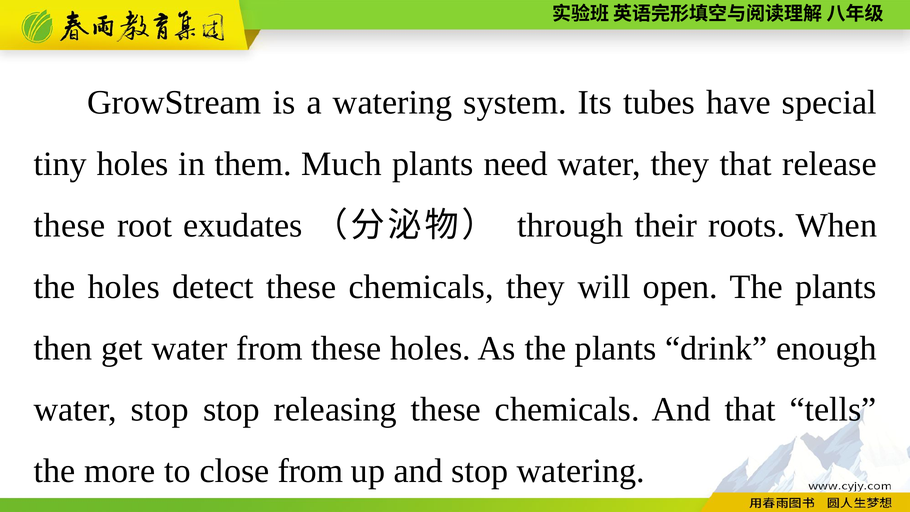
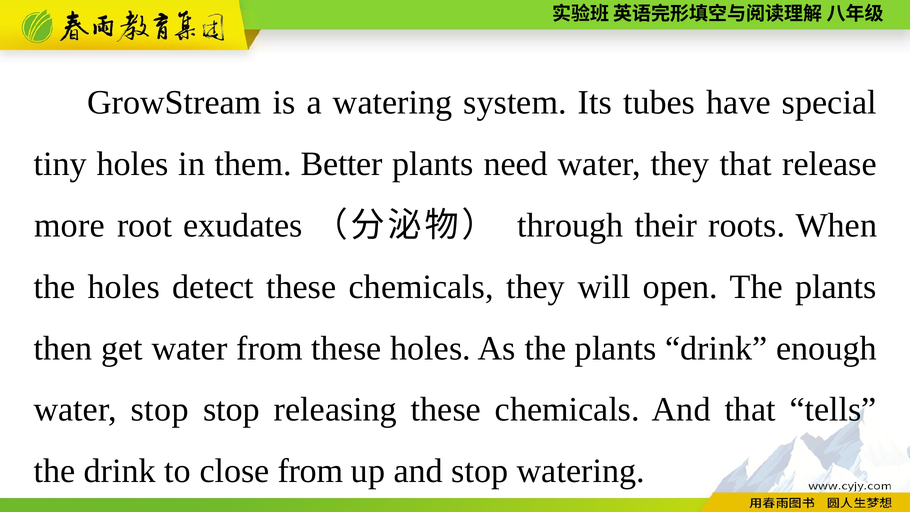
Much: Much -> Better
these at (70, 225): these -> more
the more: more -> drink
